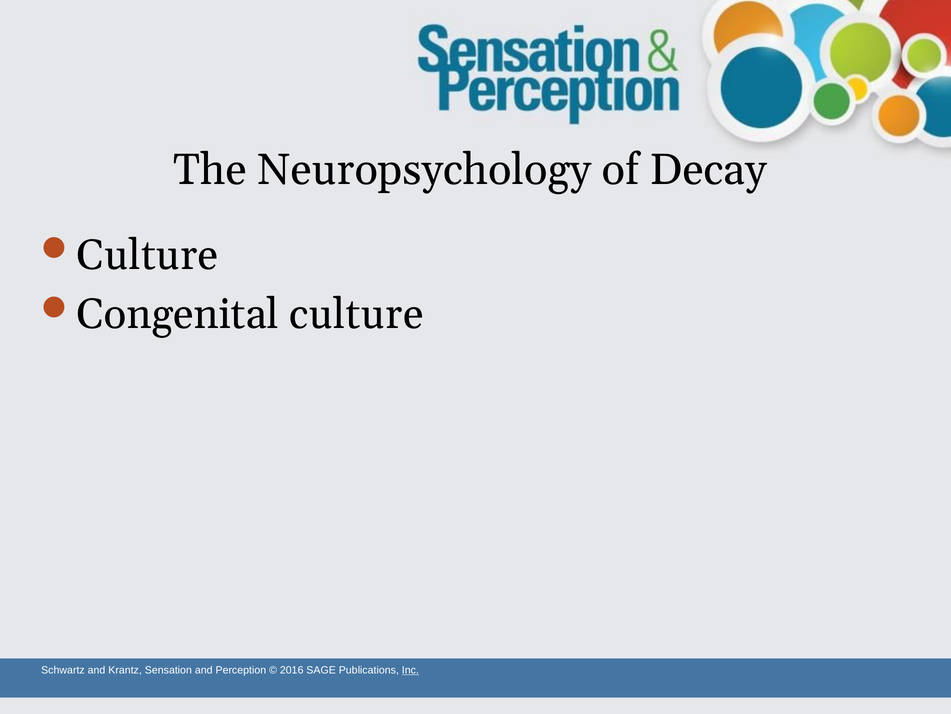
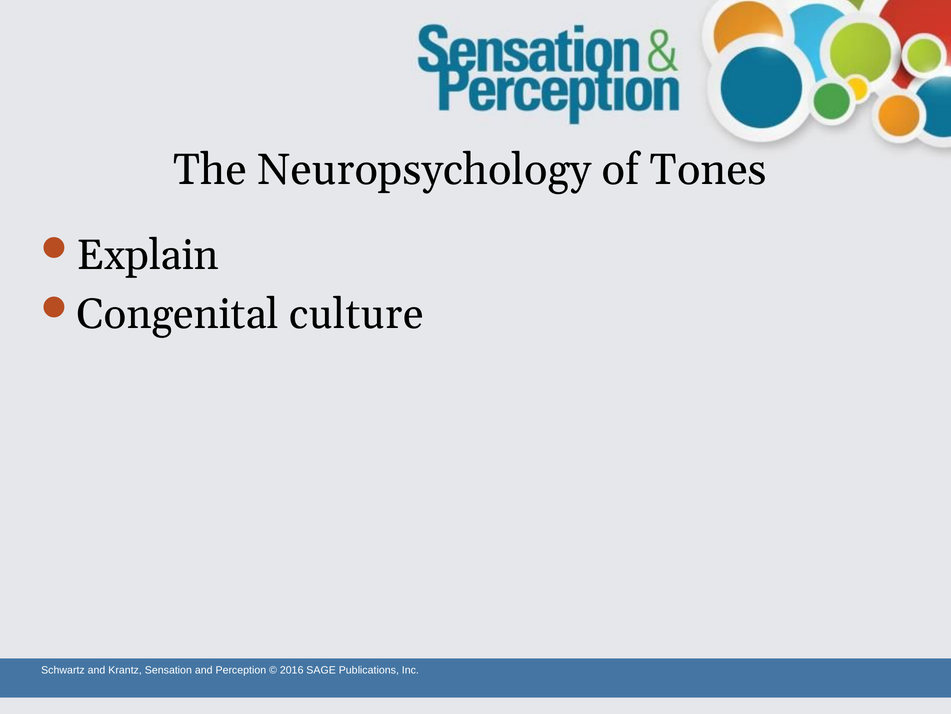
Decay: Decay -> Tones
Culture at (148, 255): Culture -> Explain
Inc at (410, 670) underline: present -> none
